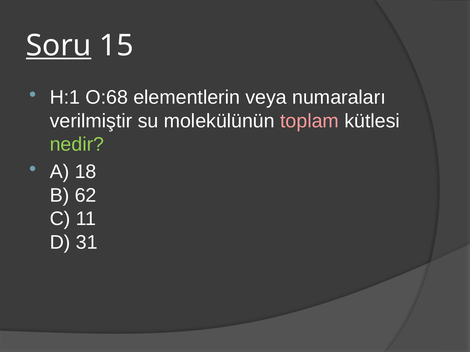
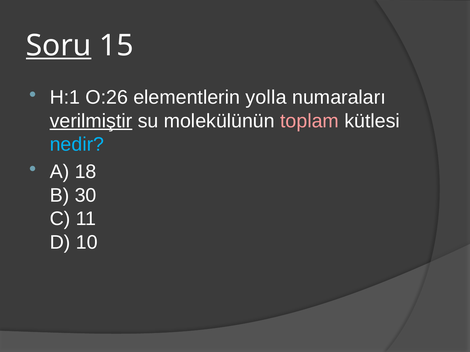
O:68: O:68 -> O:26
veya: veya -> yolla
verilmiştir underline: none -> present
nedir colour: light green -> light blue
62: 62 -> 30
31: 31 -> 10
